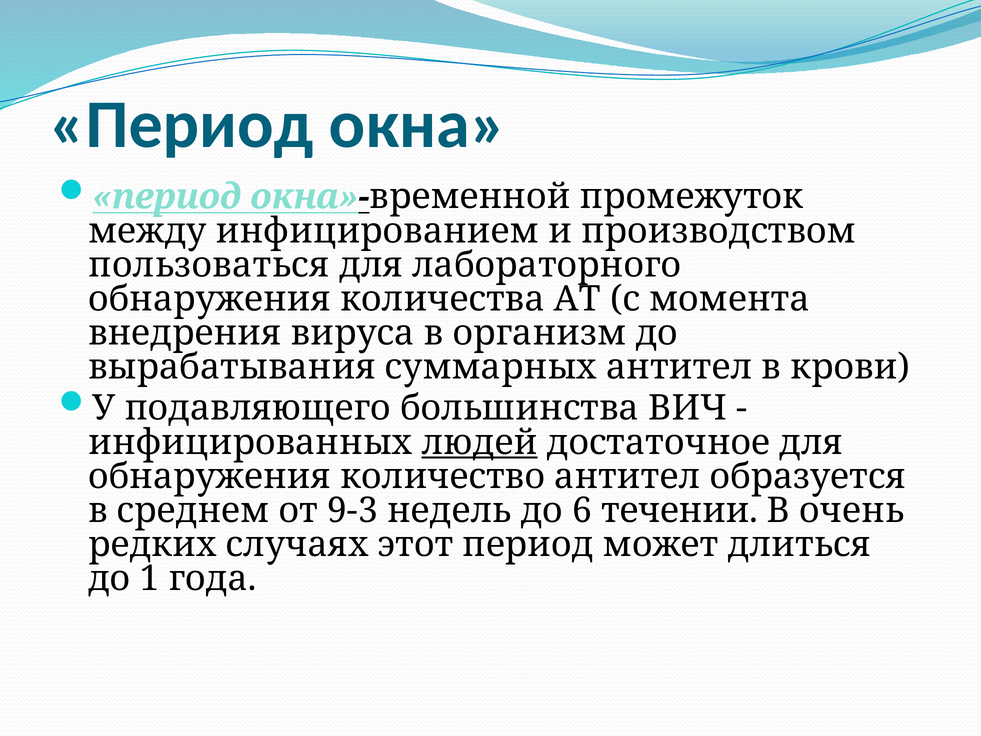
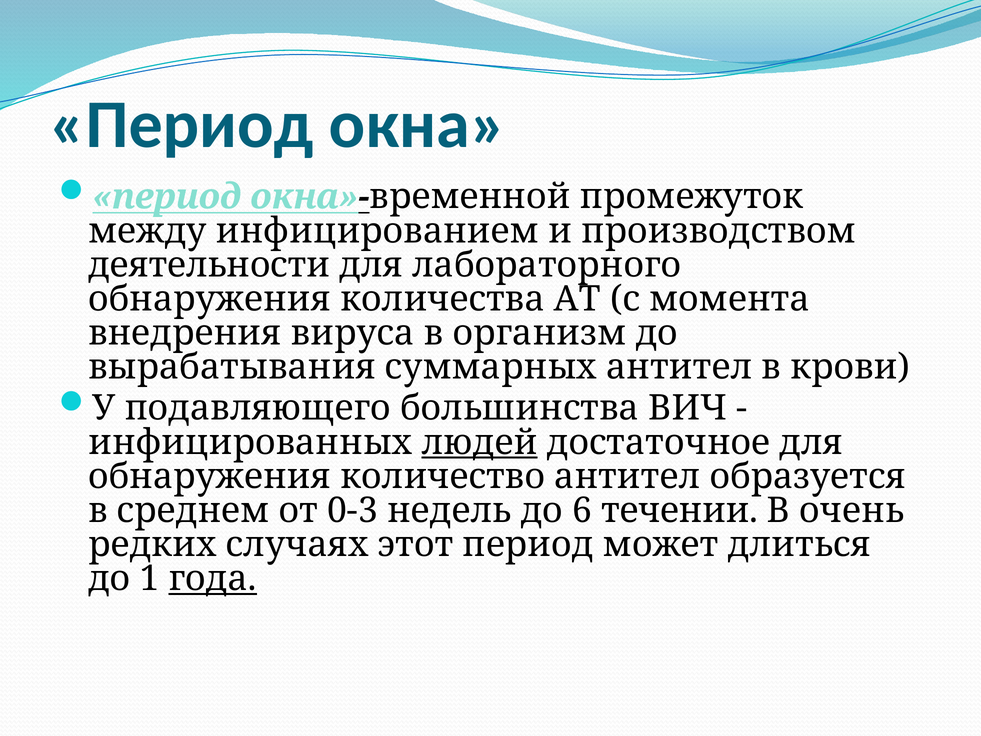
пользоваться: пользоваться -> деятельности
9-3: 9-3 -> 0-3
года underline: none -> present
